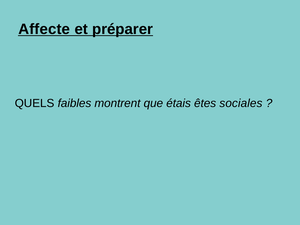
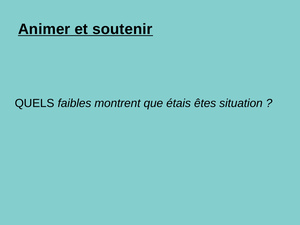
Affecte: Affecte -> Animer
préparer: préparer -> soutenir
sociales: sociales -> situation
